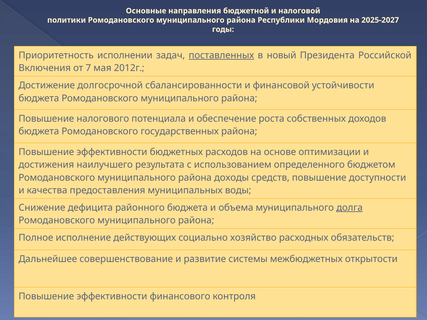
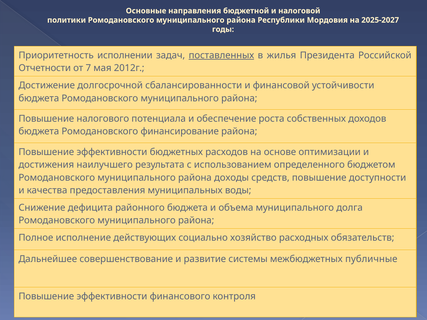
новый: новый -> жилья
Включения: Включения -> Отчетности
государственных: государственных -> финансирование
долга underline: present -> none
открытости: открытости -> публичные
